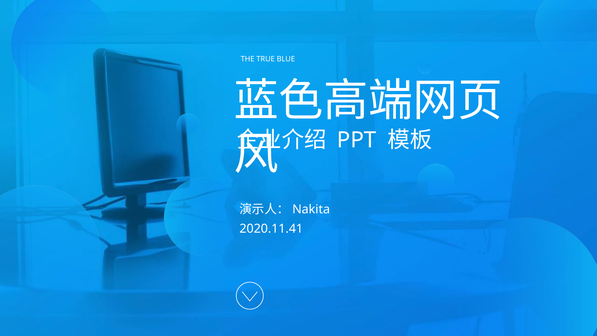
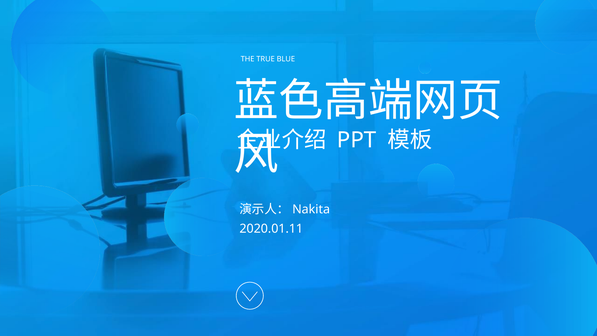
2020.11.41: 2020.11.41 -> 2020.01.11
